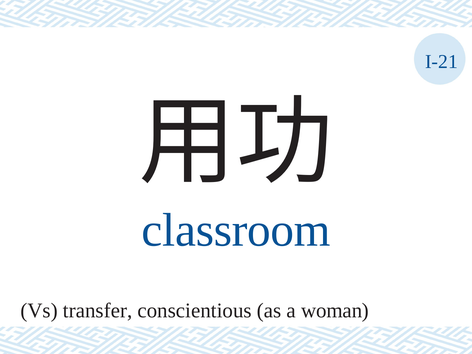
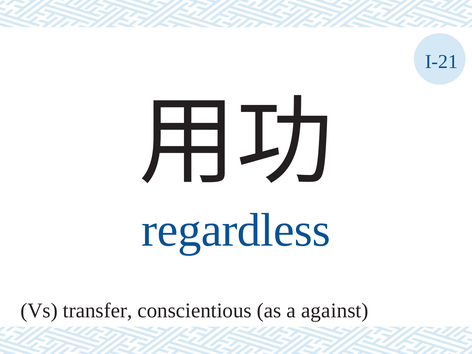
classroom: classroom -> regardless
woman: woman -> against
